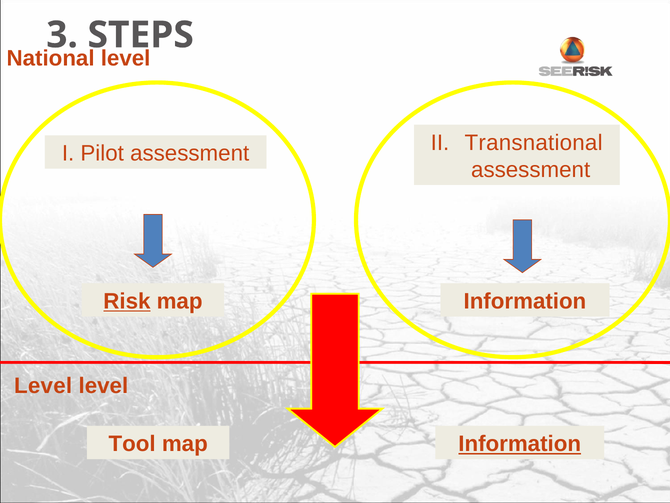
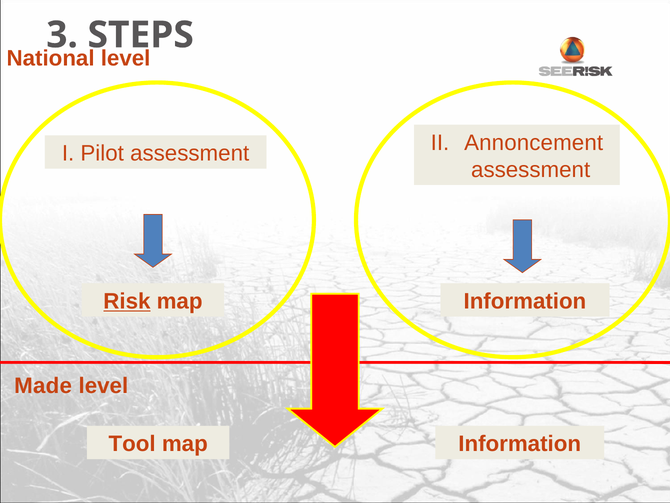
Transnational: Transnational -> Annoncement
Level at (43, 386): Level -> Made
Information at (520, 444) underline: present -> none
